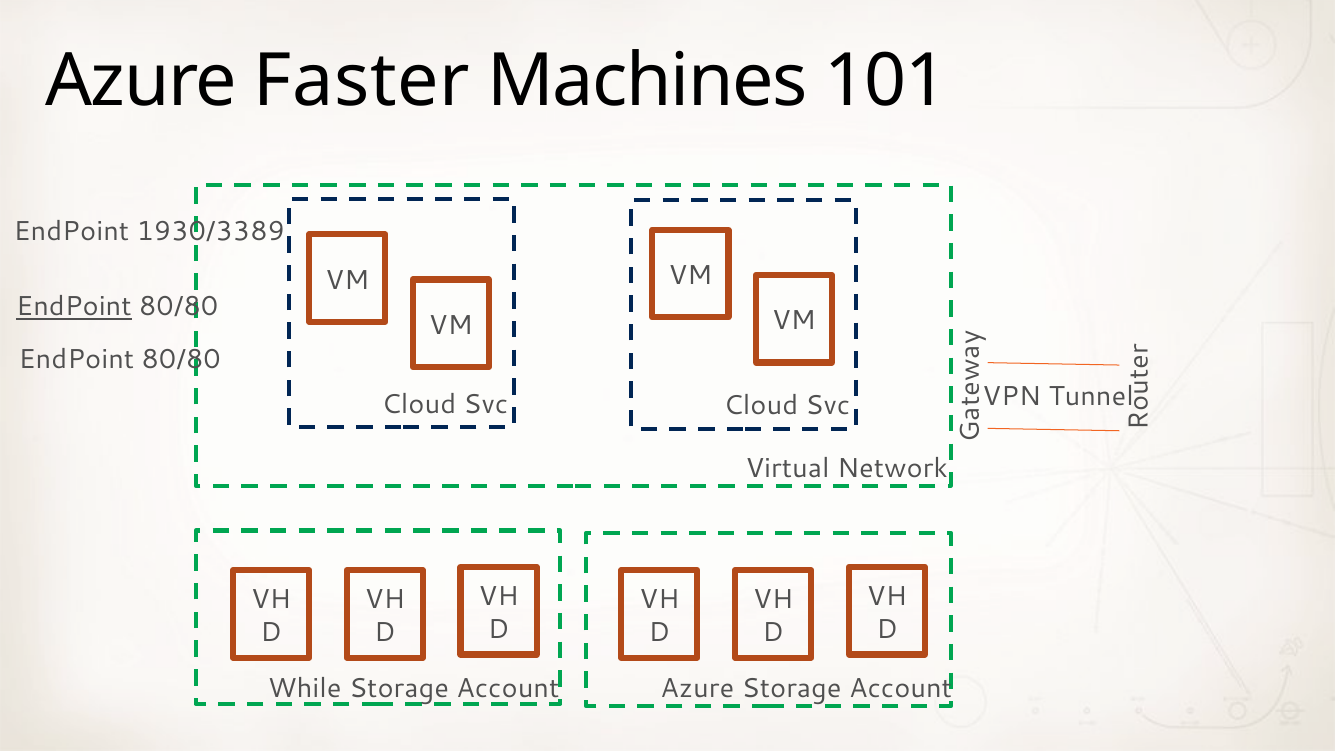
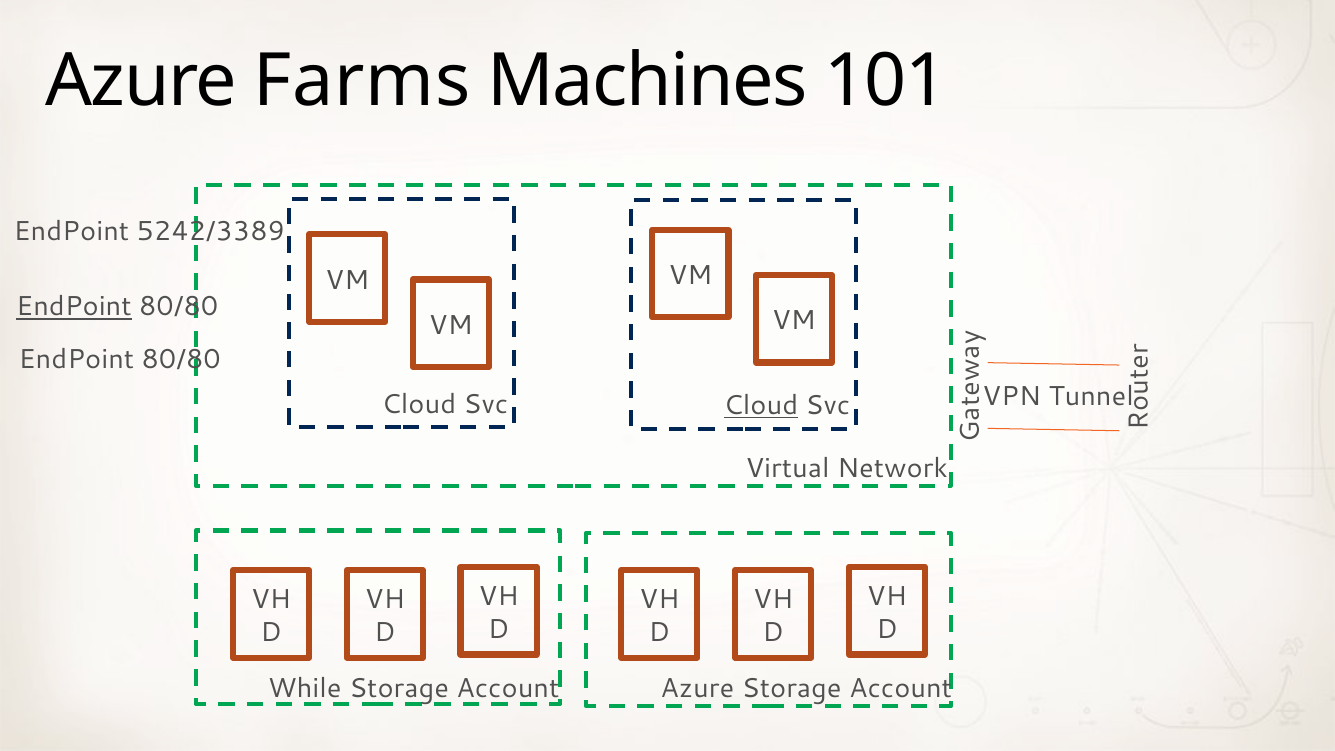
Faster: Faster -> Farms
1930/3389: 1930/3389 -> 5242/3389
Cloud at (761, 406) underline: none -> present
